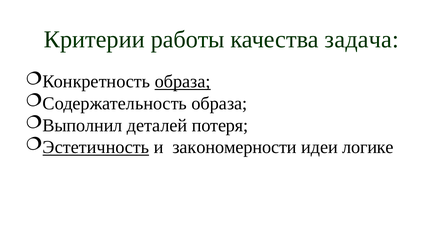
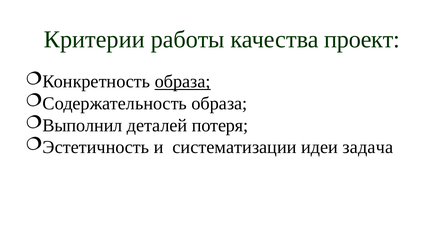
задача: задача -> проект
Эстетичность underline: present -> none
закономерности: закономерности -> систематизации
логике: логике -> задача
